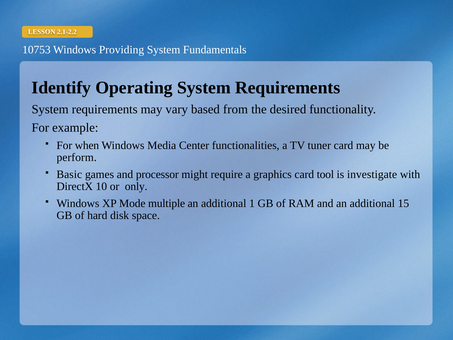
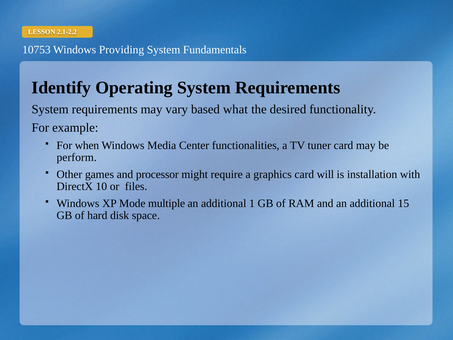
from: from -> what
Basic: Basic -> Other
tool: tool -> will
investigate: investigate -> installation
only: only -> files
